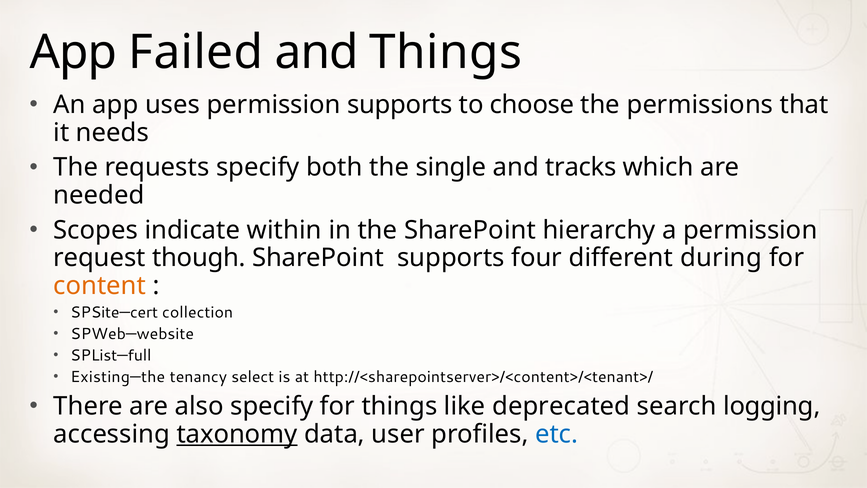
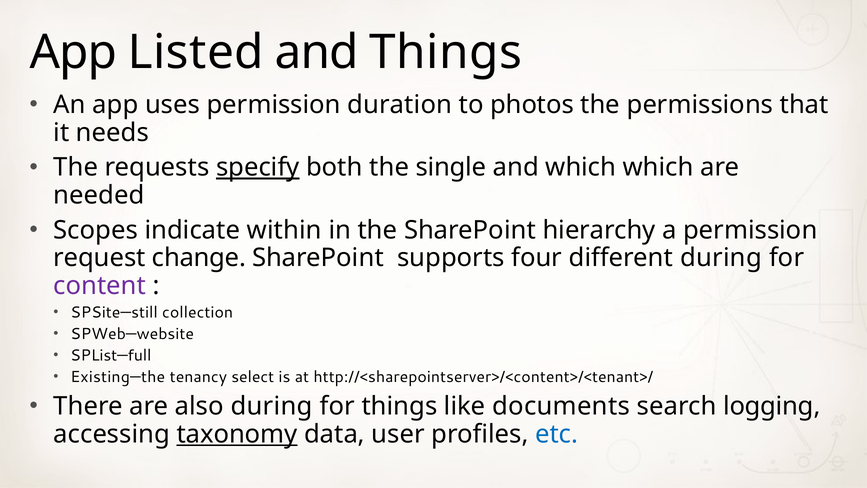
Failed: Failed -> Listed
permission supports: supports -> duration
choose: choose -> photos
specify at (258, 167) underline: none -> present
and tracks: tracks -> which
though: though -> change
content colour: orange -> purple
SPSite—cert: SPSite—cert -> SPSite—still
also specify: specify -> during
deprecated: deprecated -> documents
